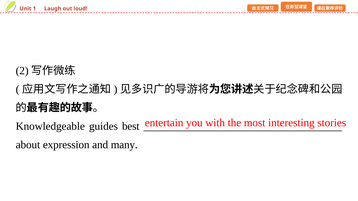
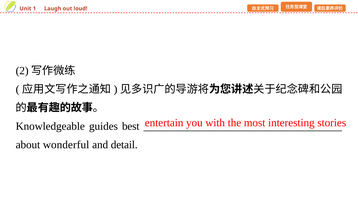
expression: expression -> wonderful
many: many -> detail
